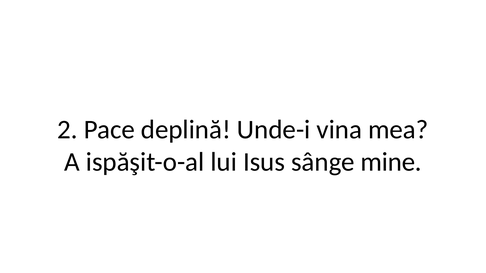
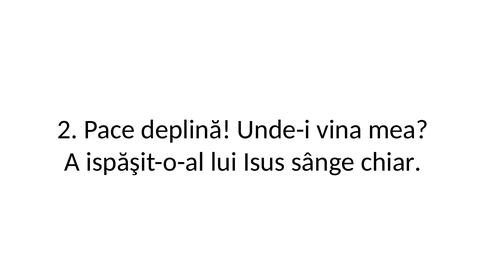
mine: mine -> chiar
